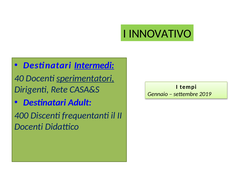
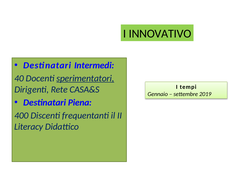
Intermedi underline: present -> none
Adult: Adult -> Piena
Docenti at (29, 127): Docenti -> Literacy
